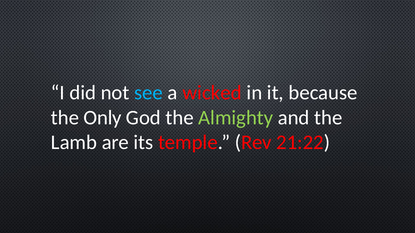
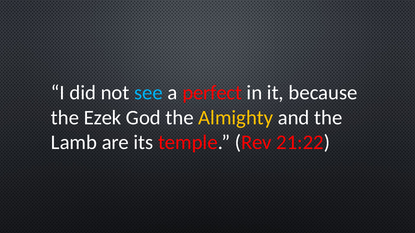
wicked: wicked -> perfect
Only: Only -> Ezek
Almighty colour: light green -> yellow
